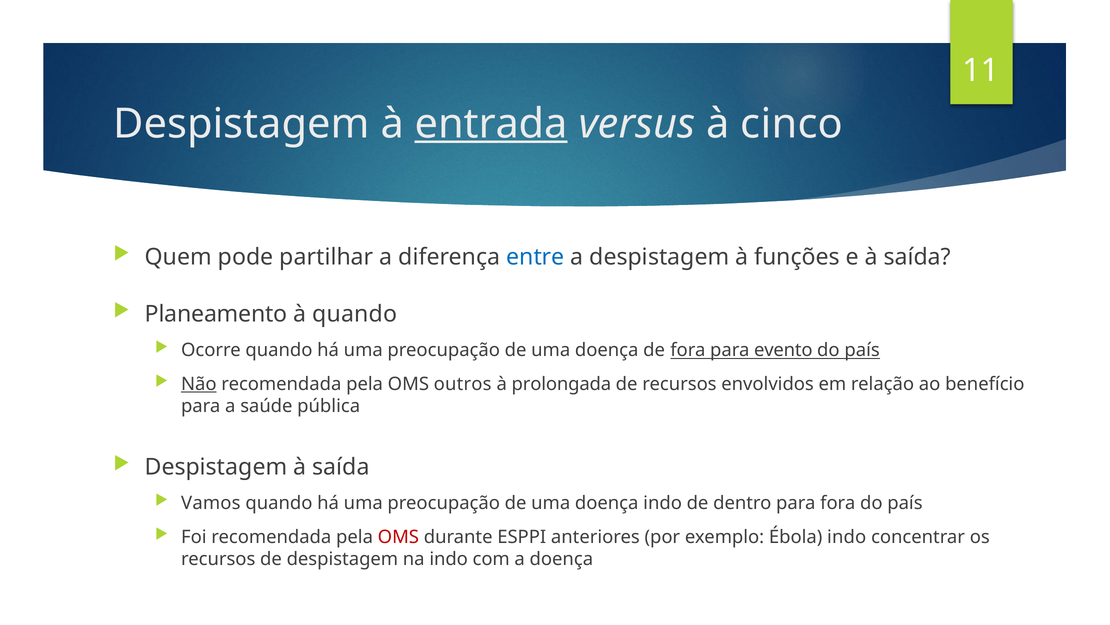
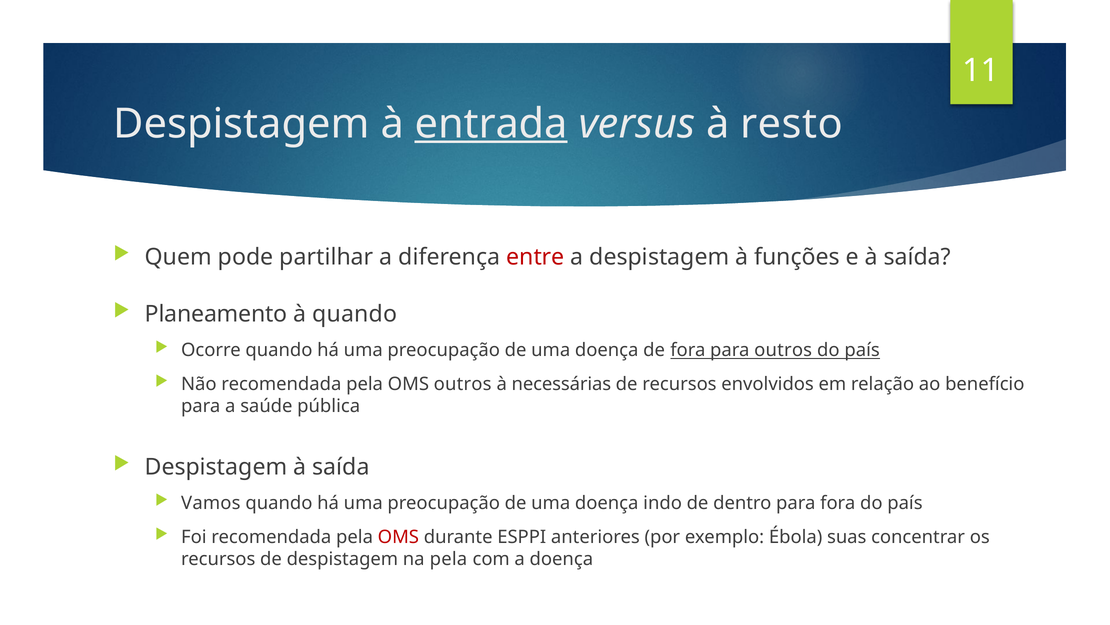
cinco: cinco -> resto
entre colour: blue -> red
para evento: evento -> outros
Não underline: present -> none
prolongada: prolongada -> necessárias
Ébola indo: indo -> suas
na indo: indo -> pela
